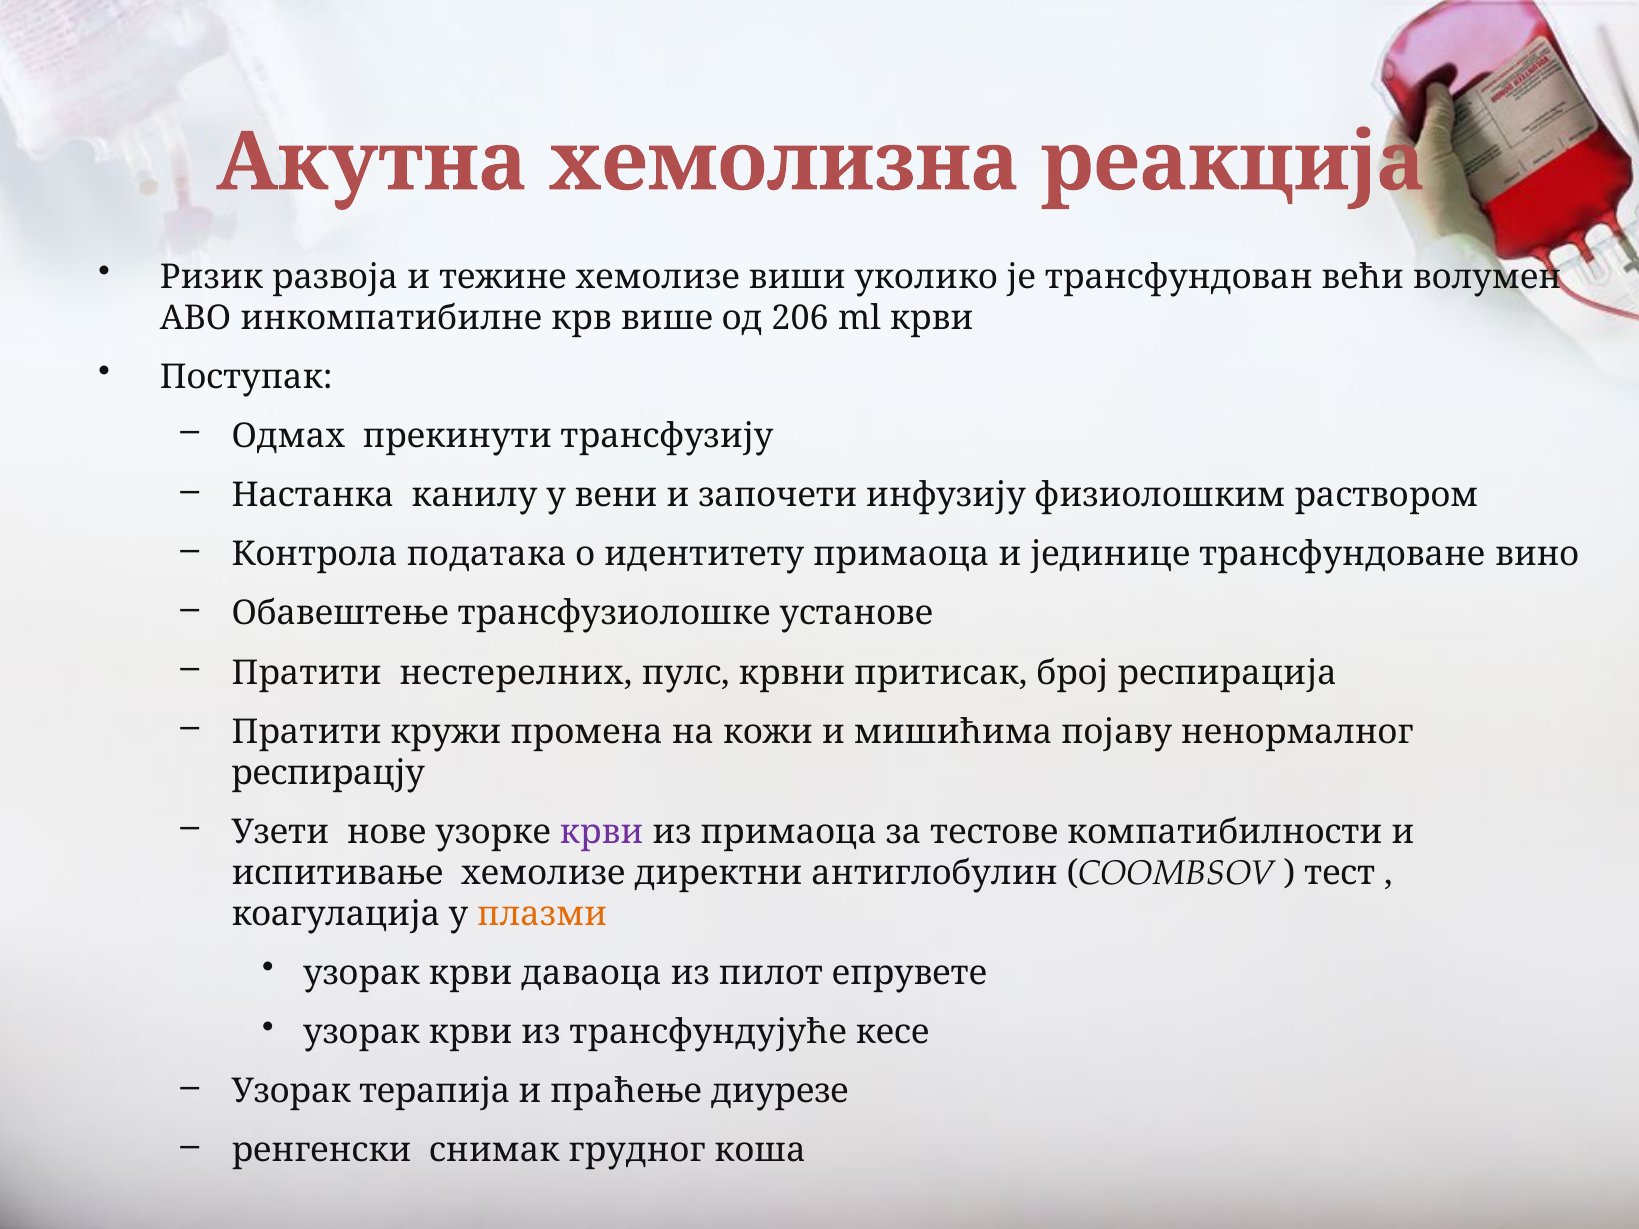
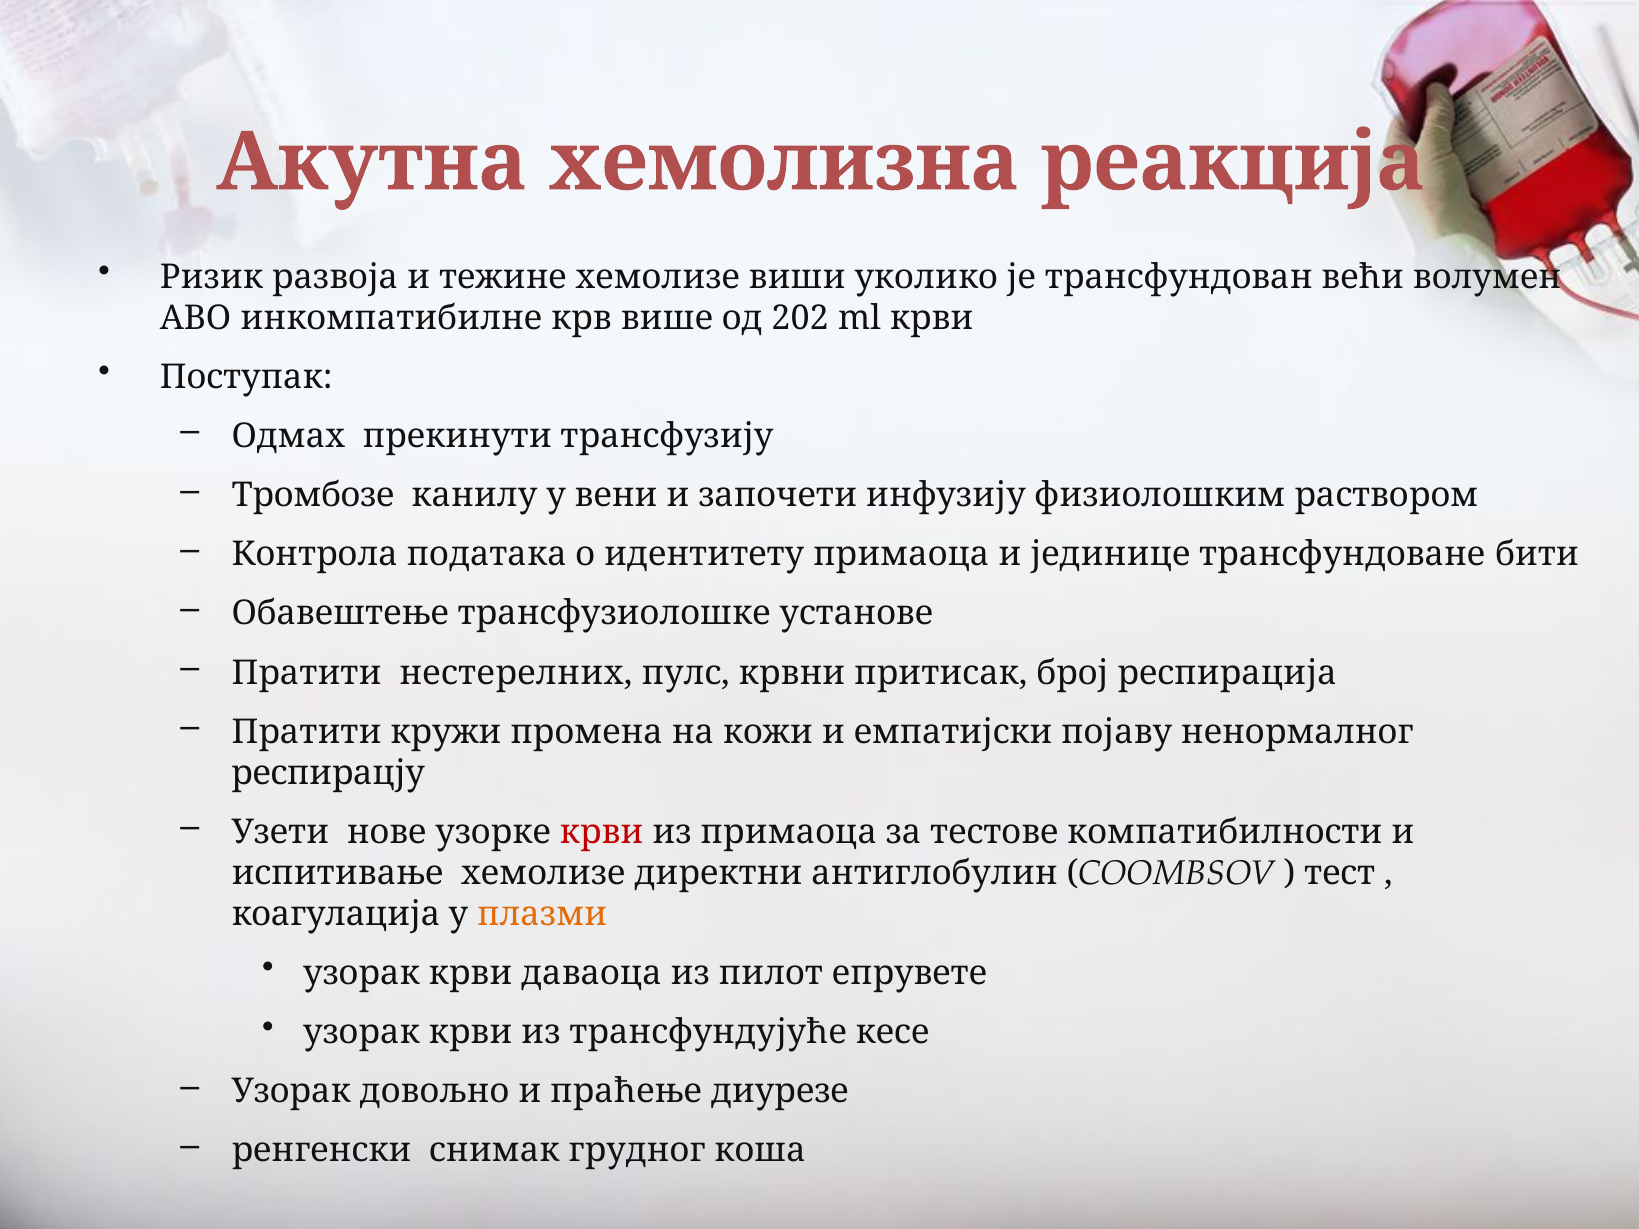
206: 206 -> 202
Настанка: Настанка -> Тромбозе
вино: вино -> бити
мишићима: мишићима -> емпатијски
крви at (602, 832) colour: purple -> red
терапија: терапија -> довољно
